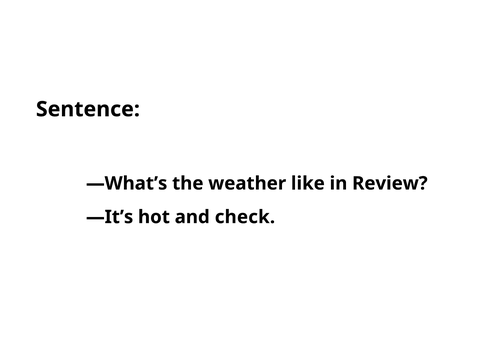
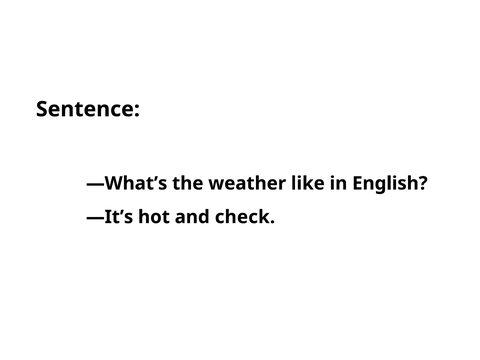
Review: Review -> English
